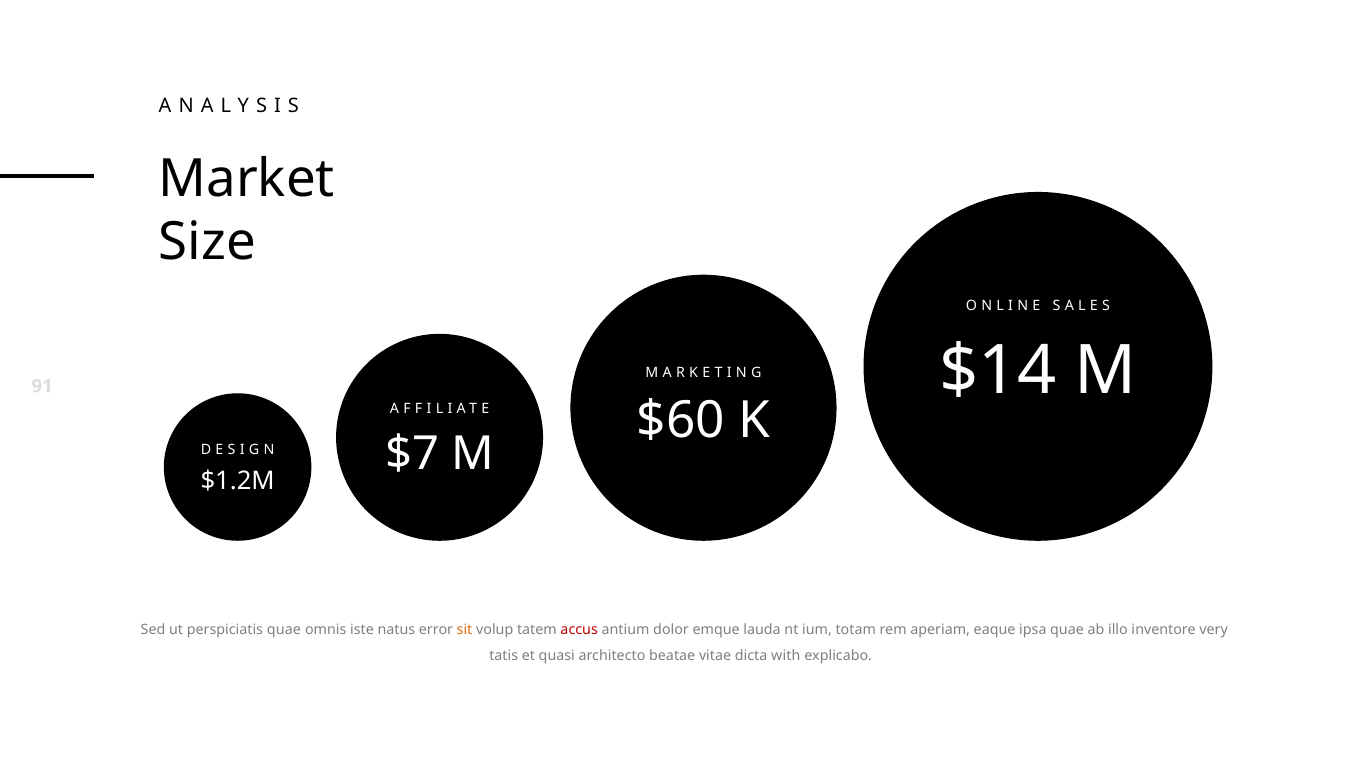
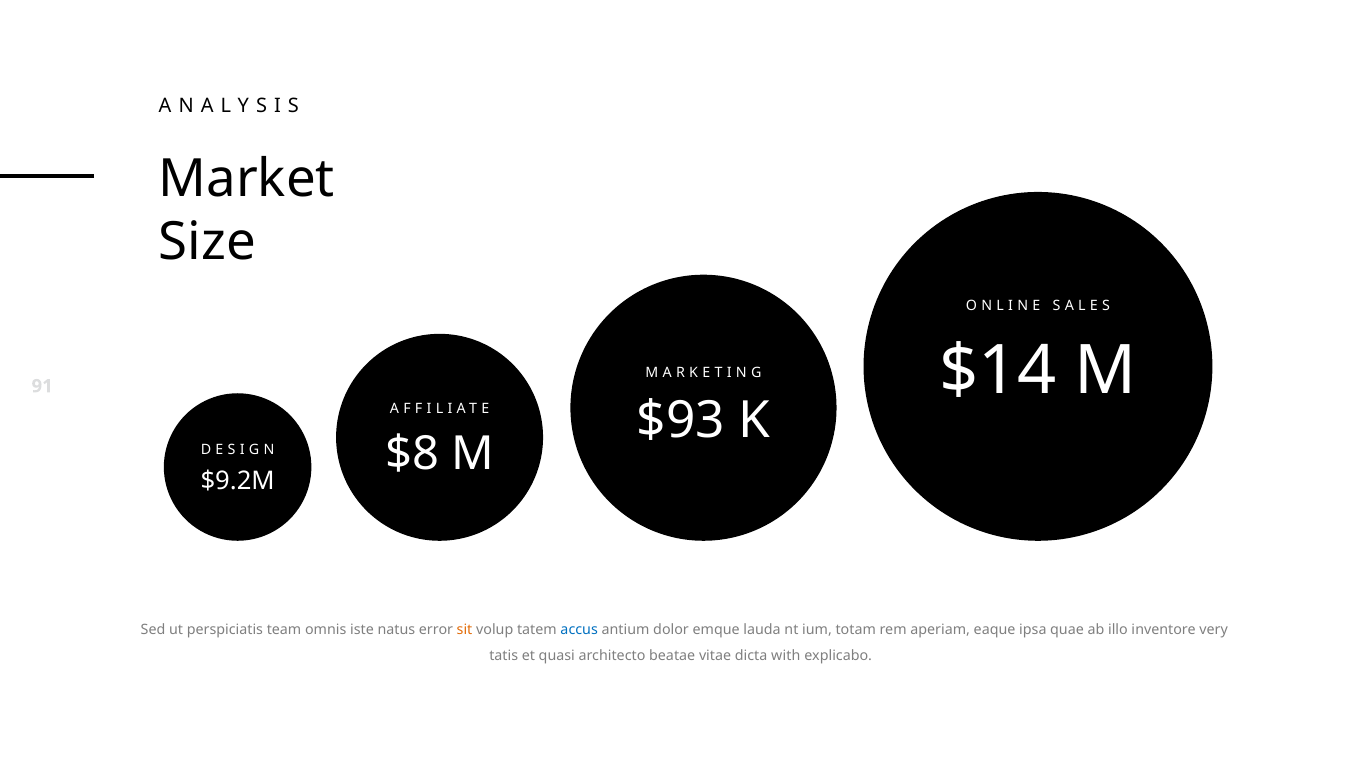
$60: $60 -> $93
$7: $7 -> $8
$1.2M: $1.2M -> $9.2M
perspiciatis quae: quae -> team
accus colour: red -> blue
